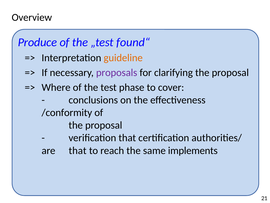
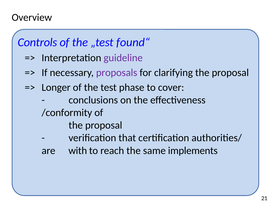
Produce: Produce -> Controls
guideline colour: orange -> purple
Where: Where -> Longer
are that: that -> with
